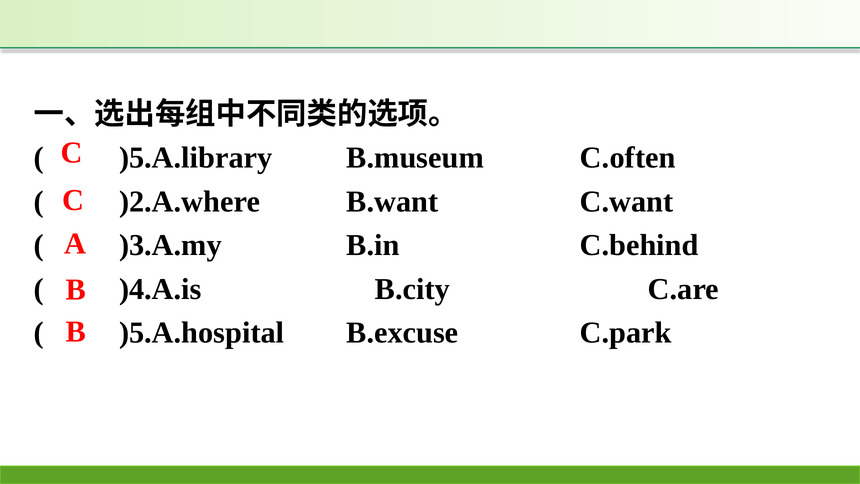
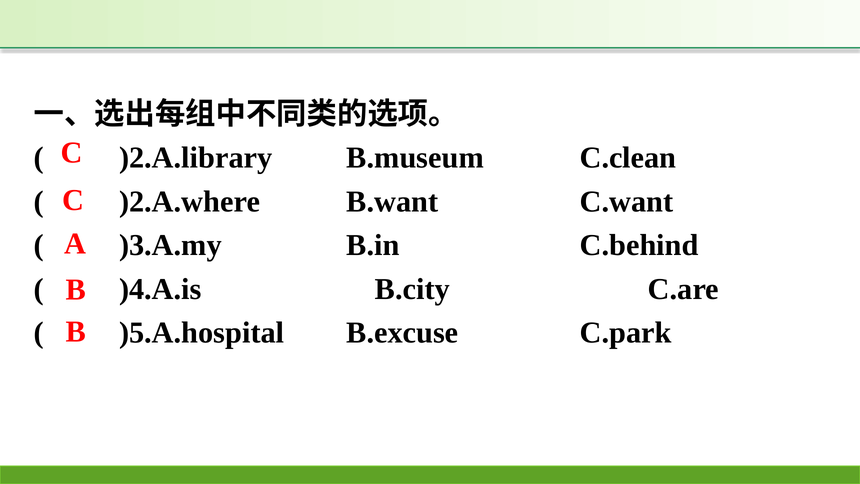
)5.A.library: )5.A.library -> )2.A.library
C.often: C.often -> C.clean
